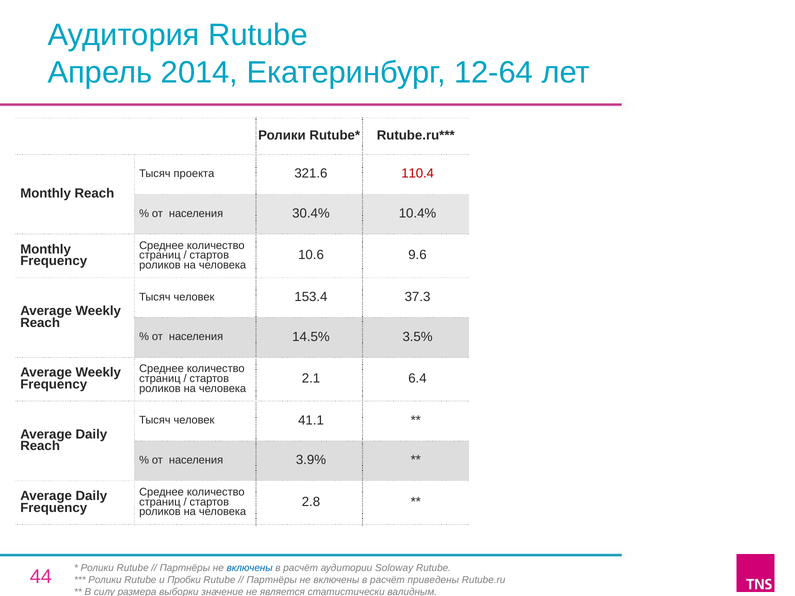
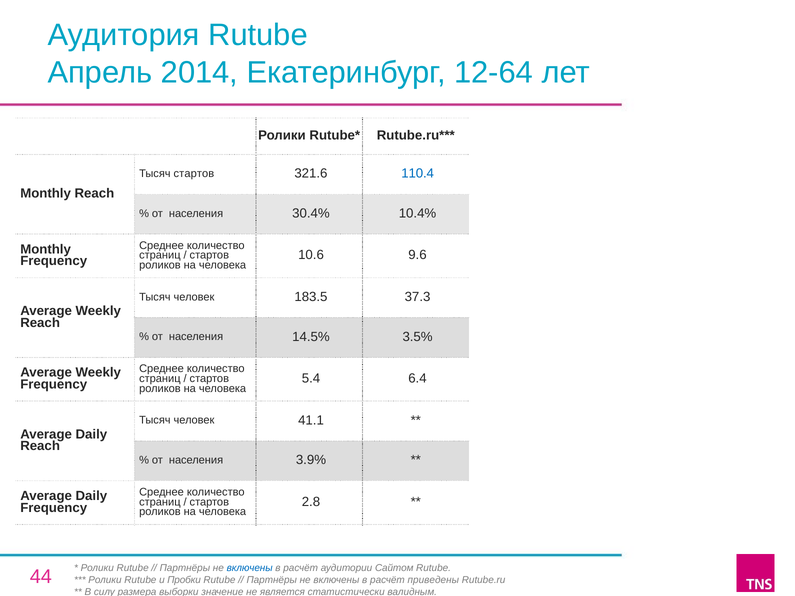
Тысяч проекта: проекта -> стартов
110.4 colour: red -> blue
153.4: 153.4 -> 183.5
2.1: 2.1 -> 5.4
Soloway: Soloway -> Сайтом
